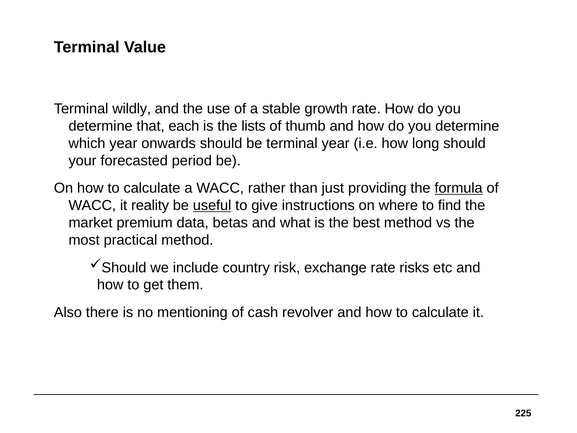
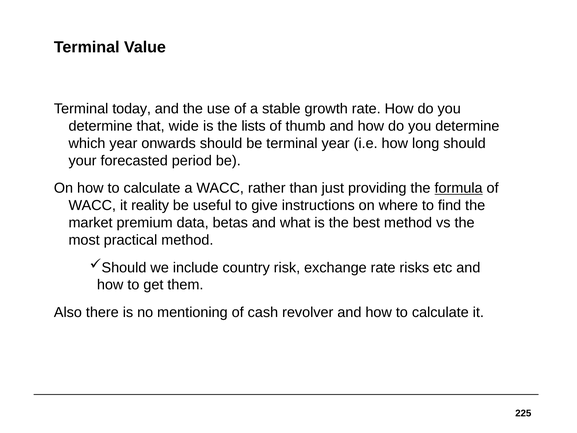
wildly: wildly -> today
each: each -> wide
useful underline: present -> none
